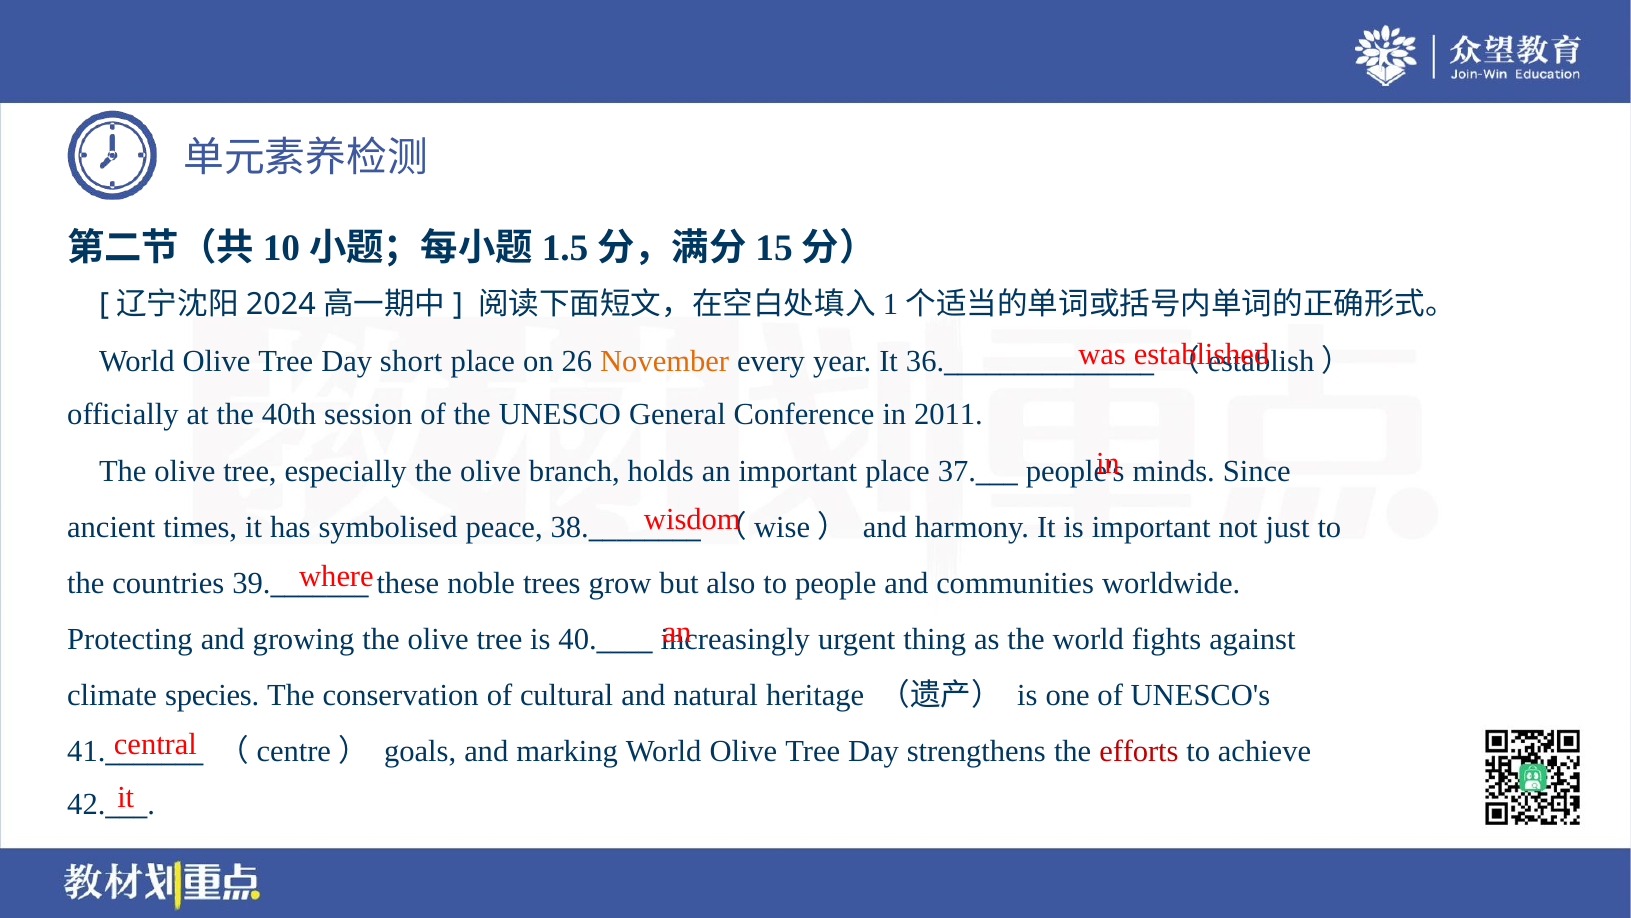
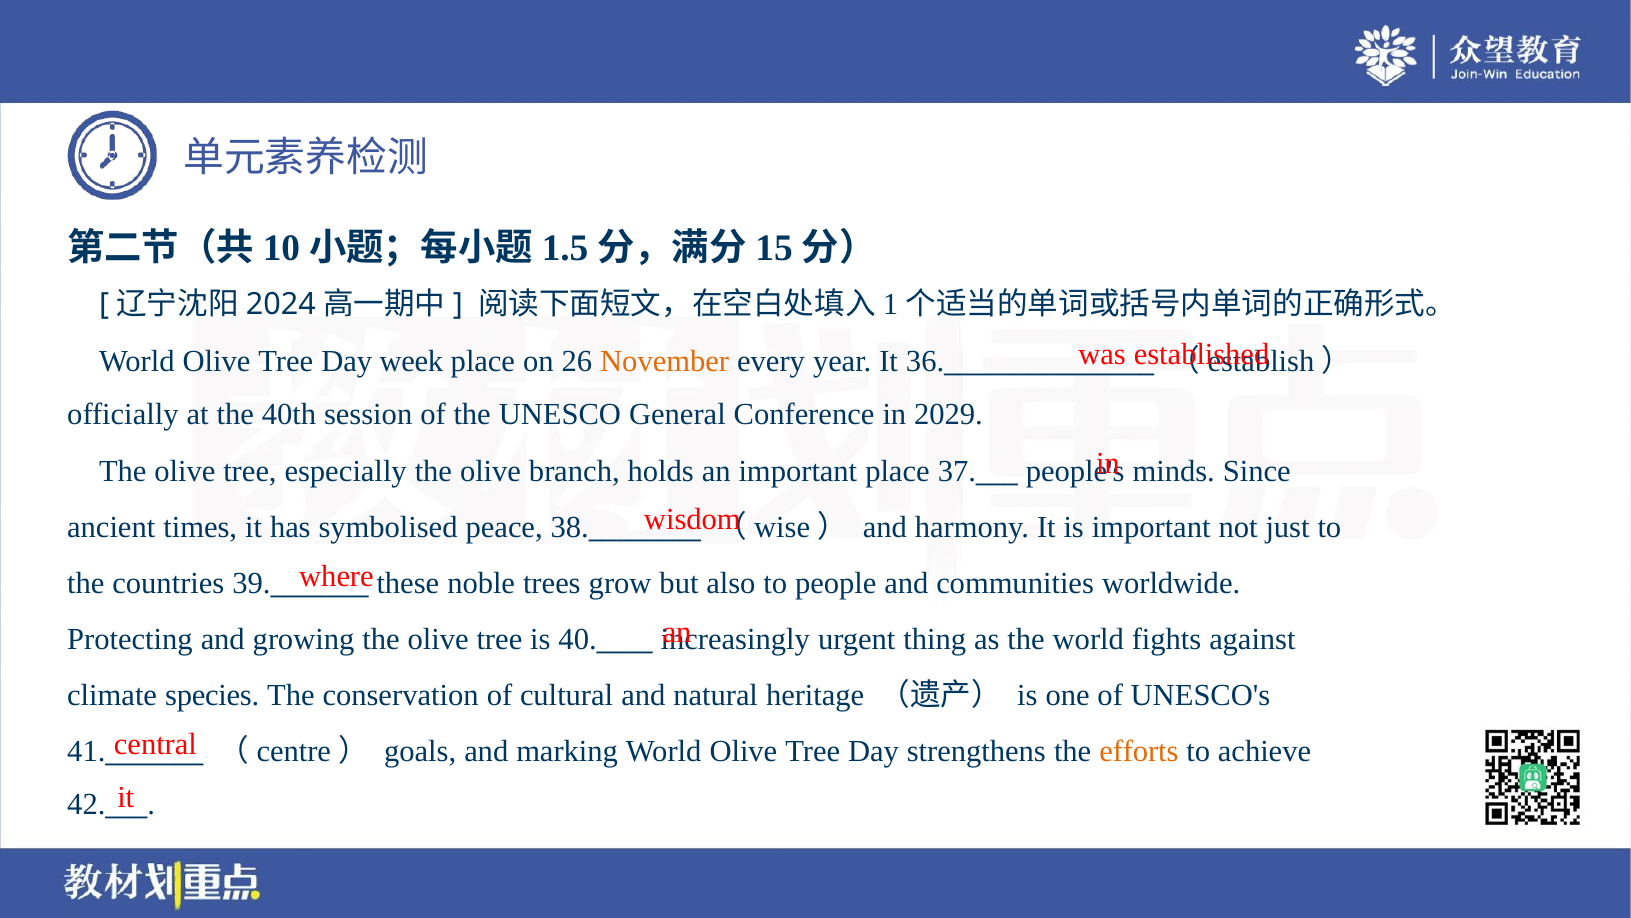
short: short -> week
2011: 2011 -> 2029
efforts colour: red -> orange
